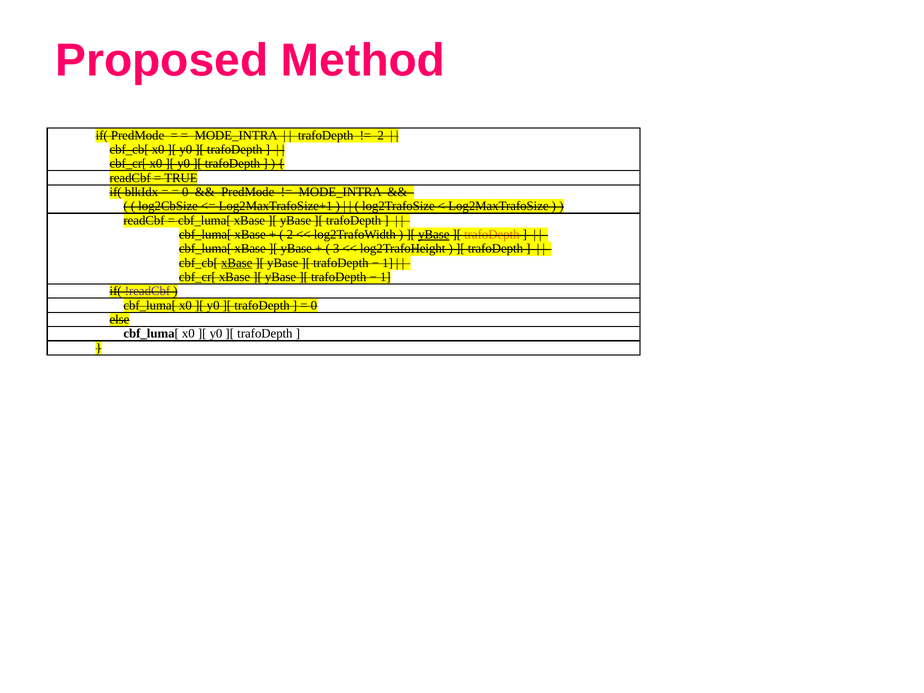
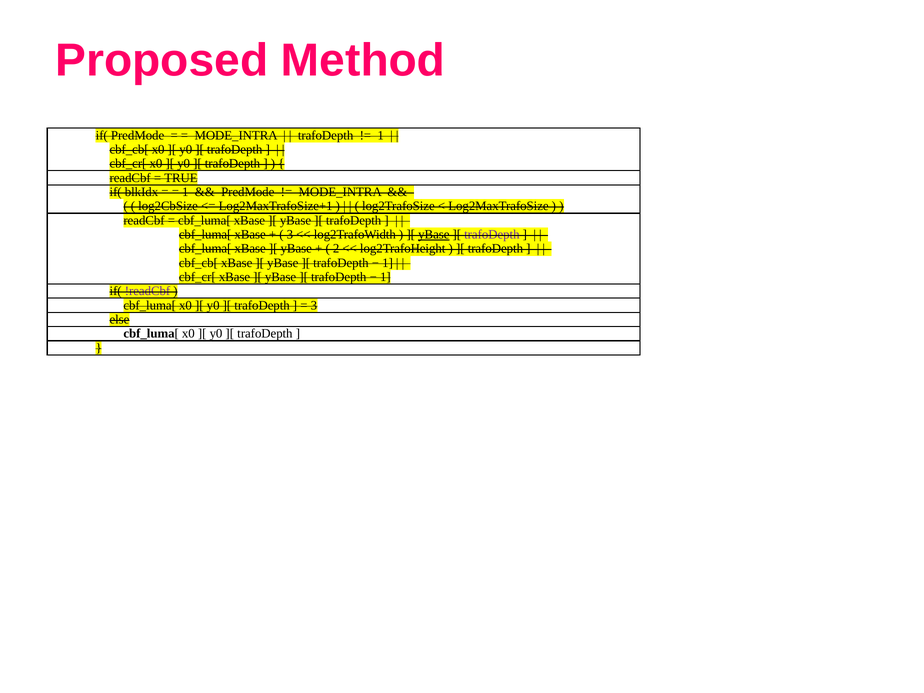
2 at (381, 135): 2 -> 1
0 at (185, 192): 0 -> 1
2 at (290, 235): 2 -> 3
trafoDepth at (492, 235) colour: orange -> purple
3: 3 -> 2
xBase at (237, 263) underline: present -> none
0 at (314, 305): 0 -> 3
